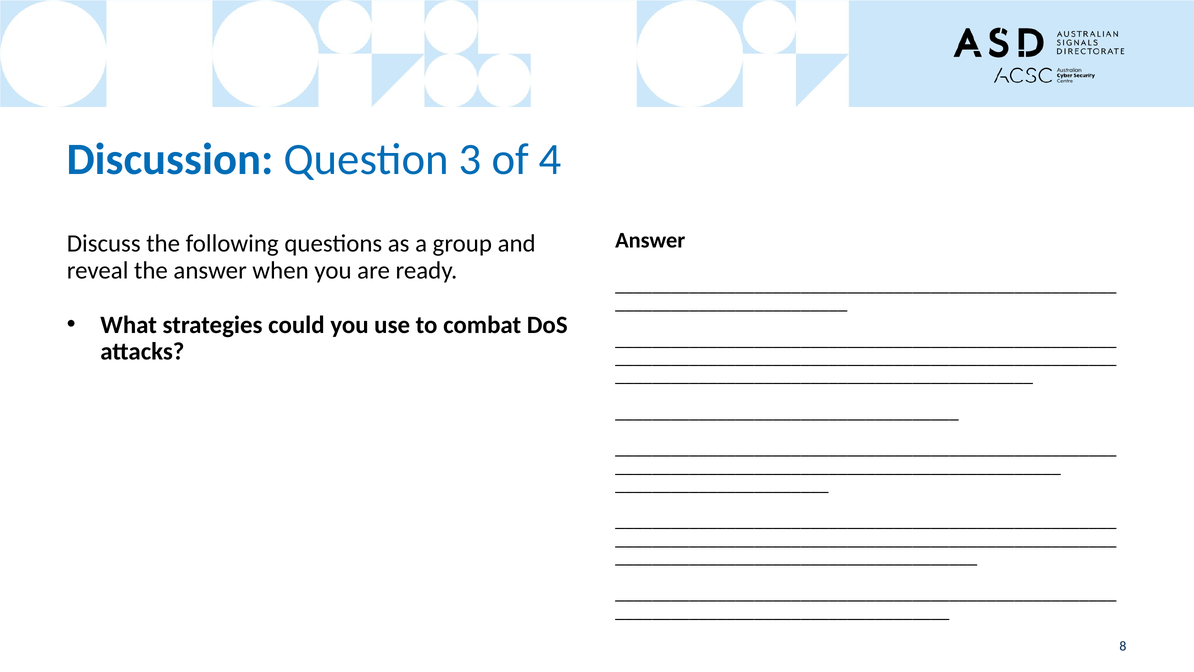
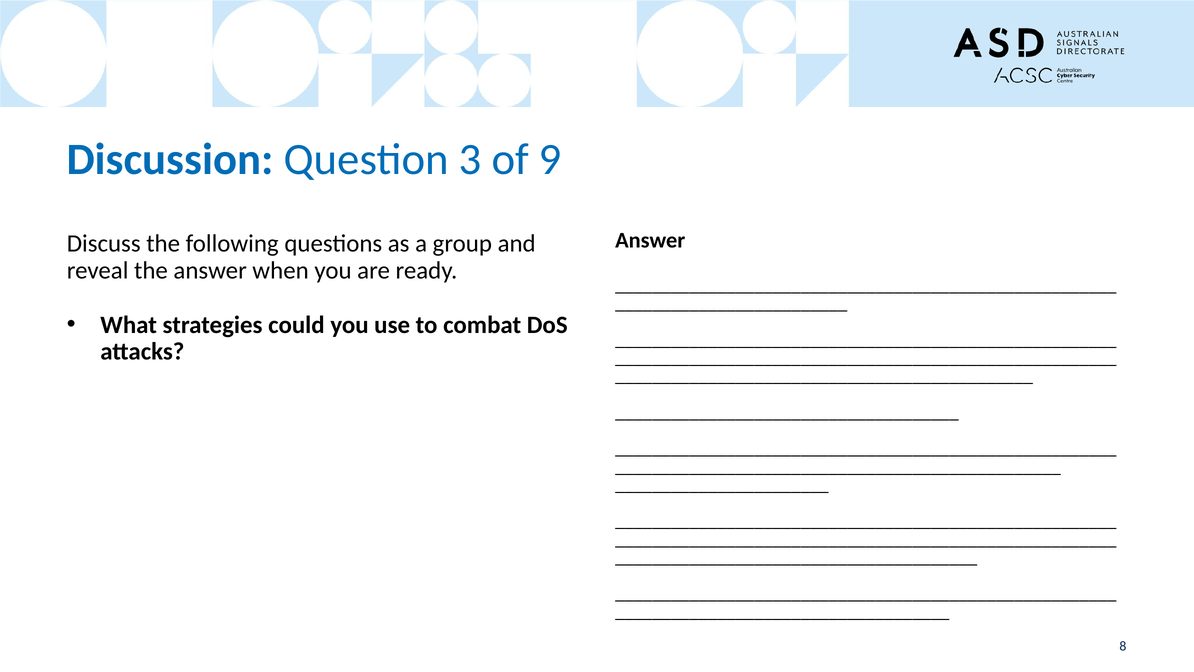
4: 4 -> 9
